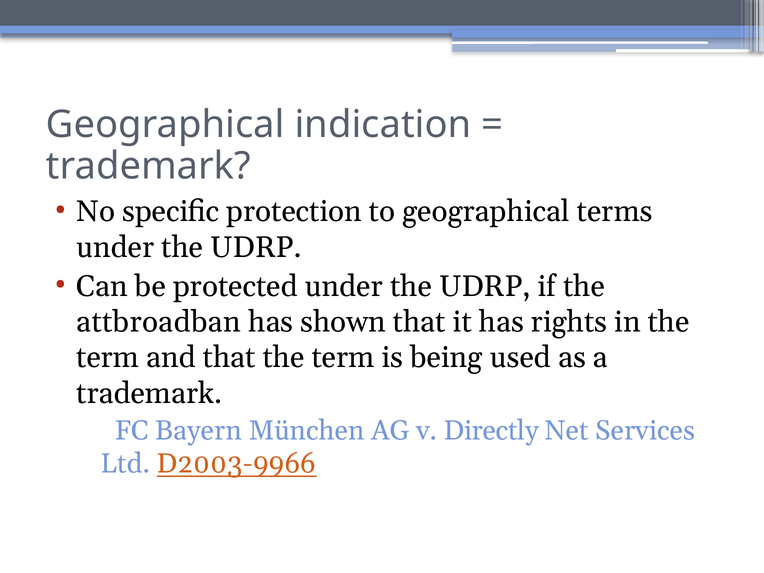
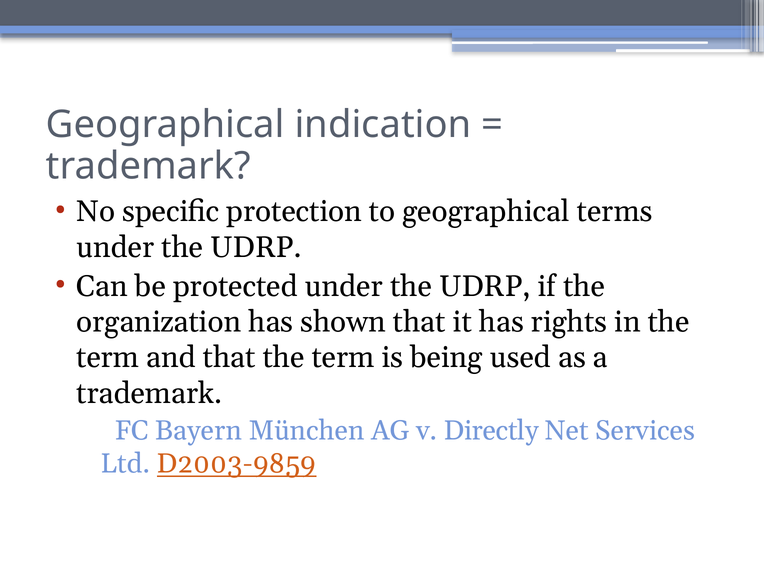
attbroadban: attbroadban -> organization
D2003-9966: D2003-9966 -> D2003-9859
